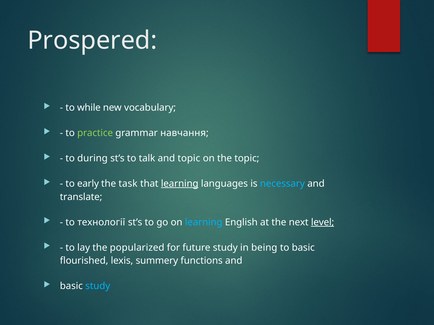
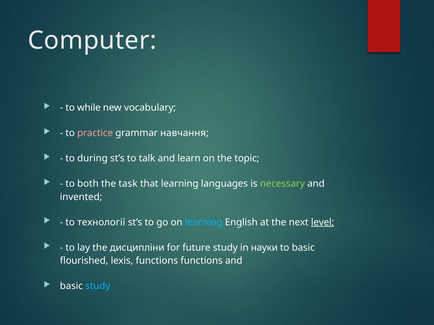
Prospered: Prospered -> Computer
practice colour: light green -> pink
and topic: topic -> learn
early: early -> both
learning at (180, 184) underline: present -> none
necessary colour: light blue -> light green
translate: translate -> invented
popularized: popularized -> дисципліни
being: being -> науки
lexis summery: summery -> functions
